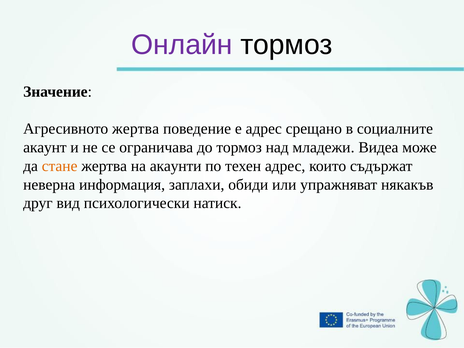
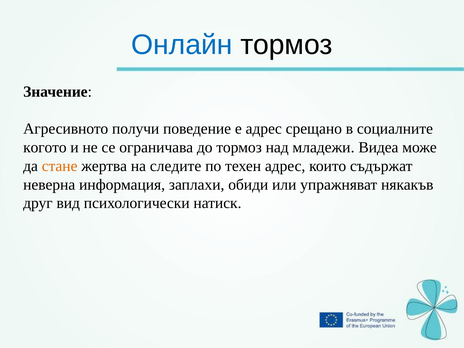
Онлайн colour: purple -> blue
Агресивното жертва: жертва -> получи
акаунт: акаунт -> когото
акаунти: акаунти -> следите
